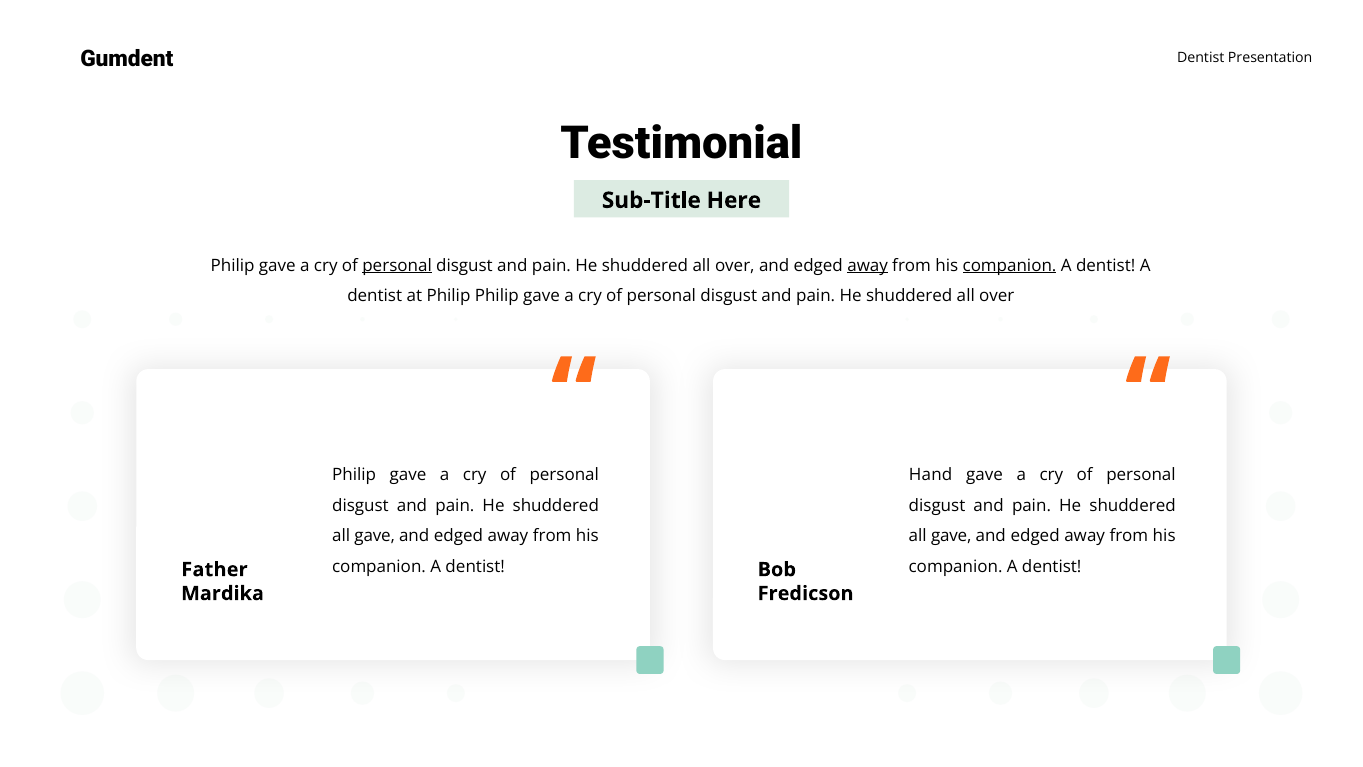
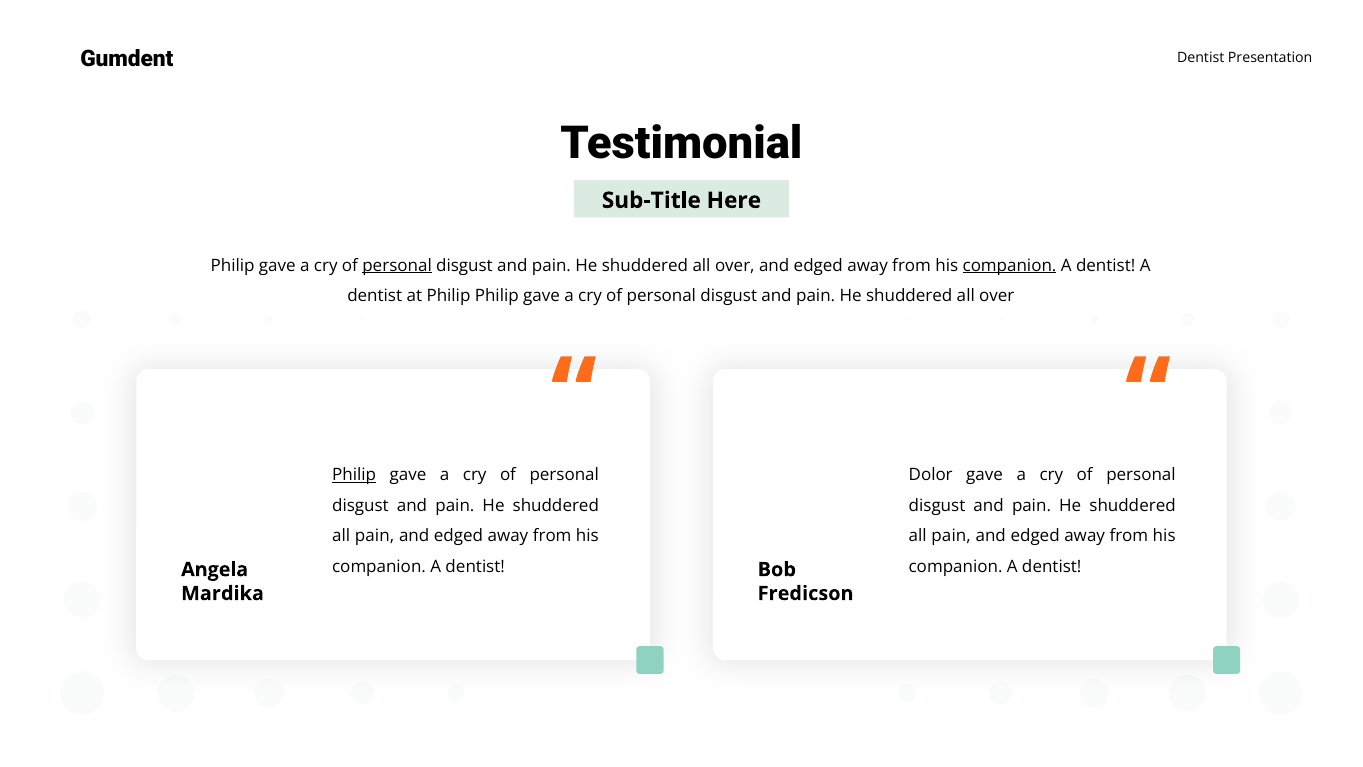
away at (868, 265) underline: present -> none
Philip at (354, 475) underline: none -> present
Hand: Hand -> Dolor
gave at (375, 536): gave -> pain
gave at (951, 536): gave -> pain
Father: Father -> Angela
